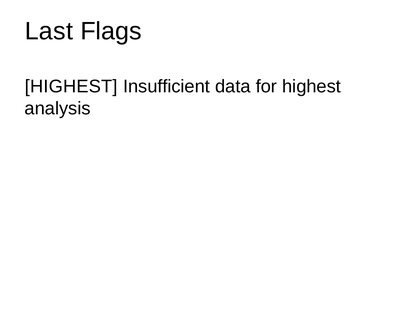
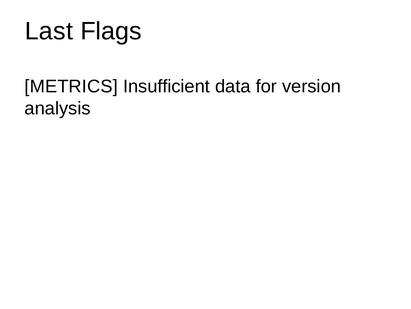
HIGHEST at (71, 86): HIGHEST -> METRICS
for highest: highest -> version
